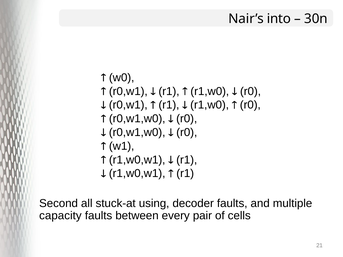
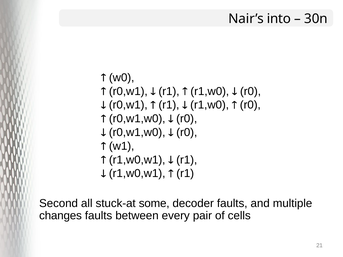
using: using -> some
capacity: capacity -> changes
